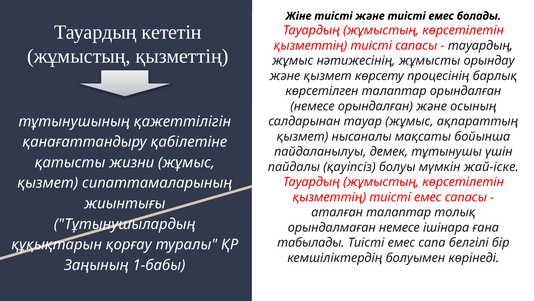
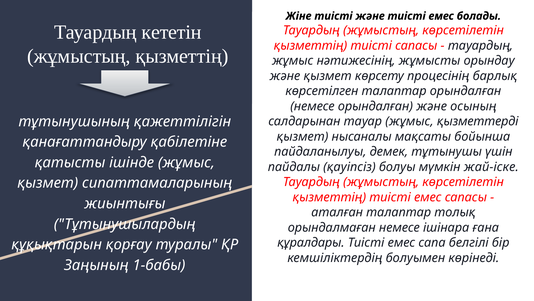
ақпараттың: ақпараттың -> қызметтерді
жизни: жизни -> ішінде
табылады: табылады -> құралдары
